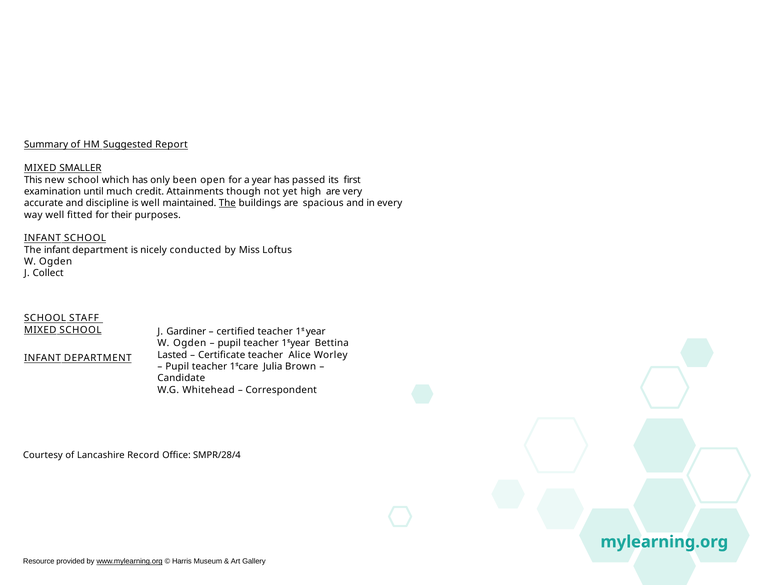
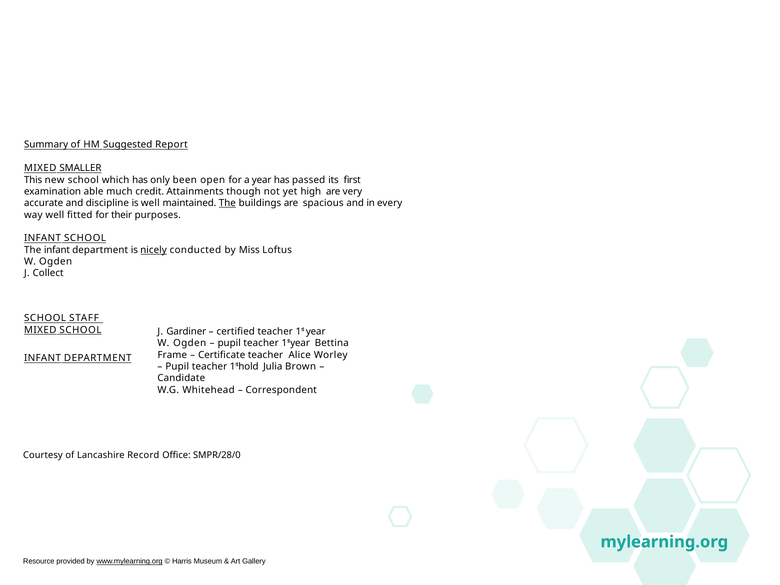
until: until -> able
nicely underline: none -> present
Lasted: Lasted -> Frame
care: care -> hold
SMPR/28/4: SMPR/28/4 -> SMPR/28/0
